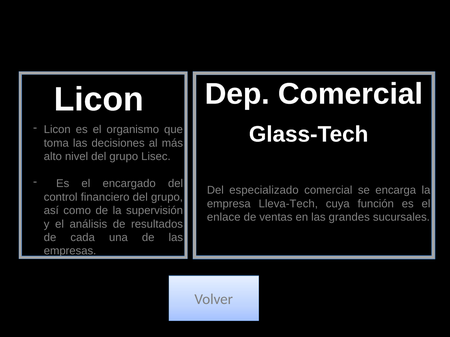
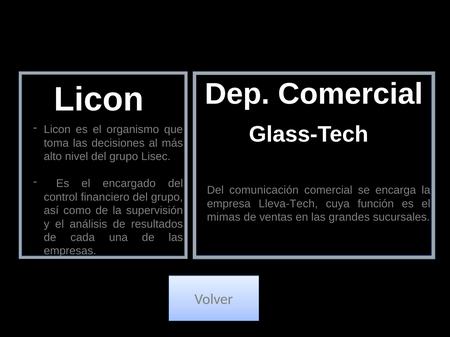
especializado: especializado -> comunicación
enlace: enlace -> mimas
